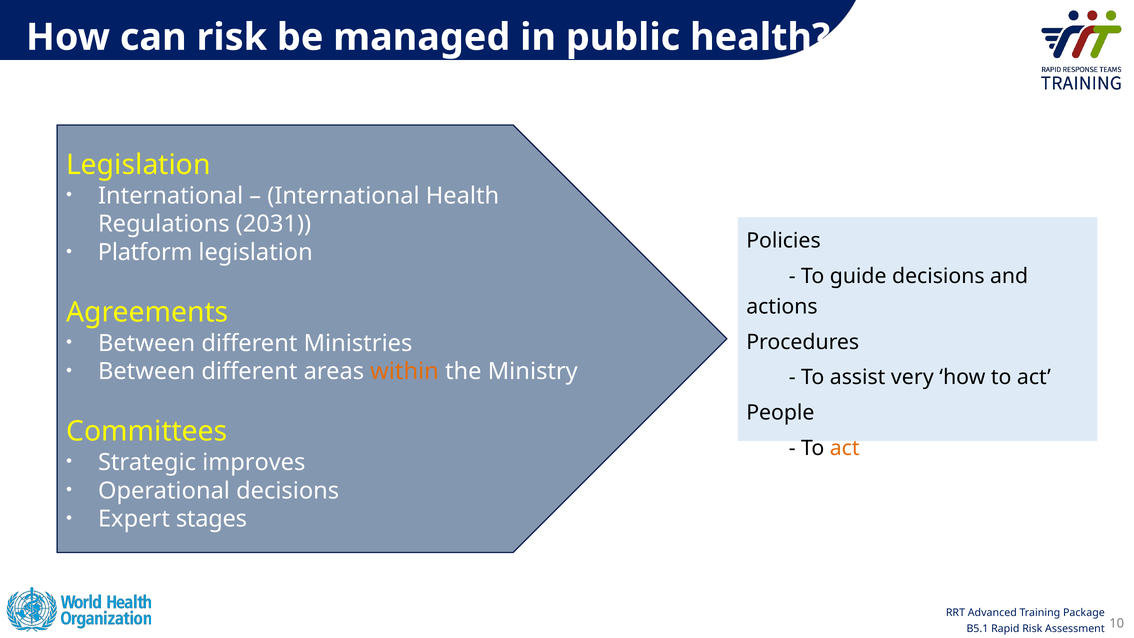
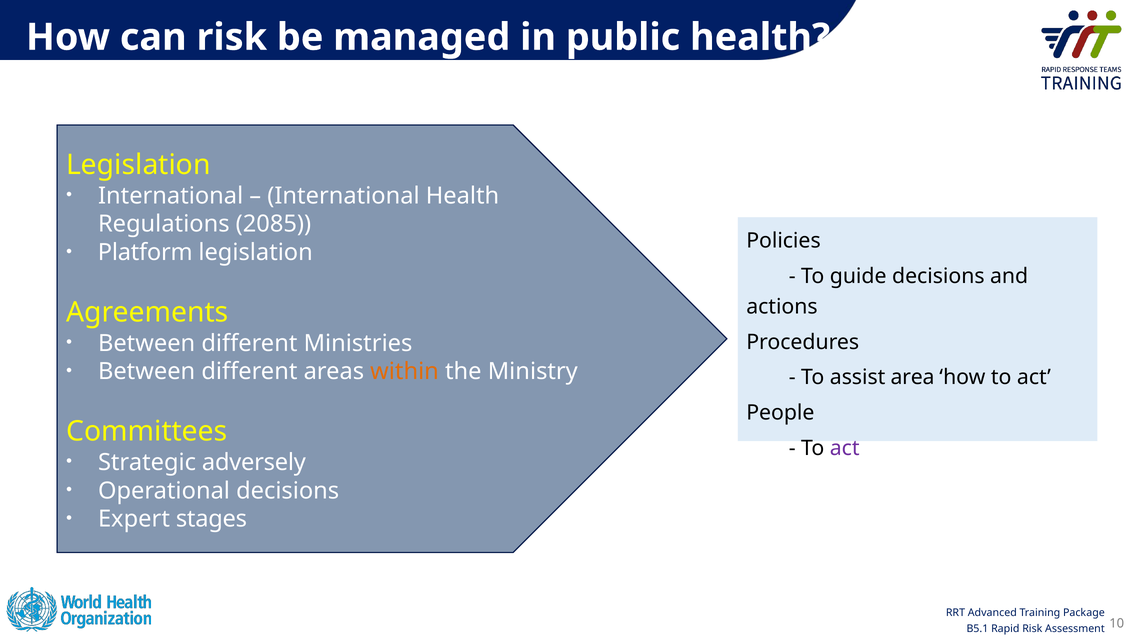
2031: 2031 -> 2085
very: very -> area
act at (845, 448) colour: orange -> purple
improves: improves -> adversely
